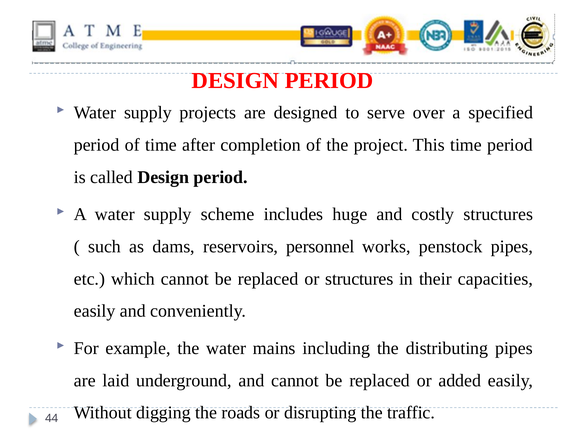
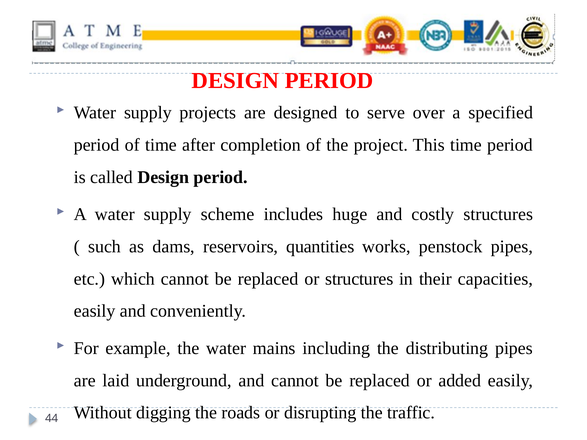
personnel: personnel -> quantities
